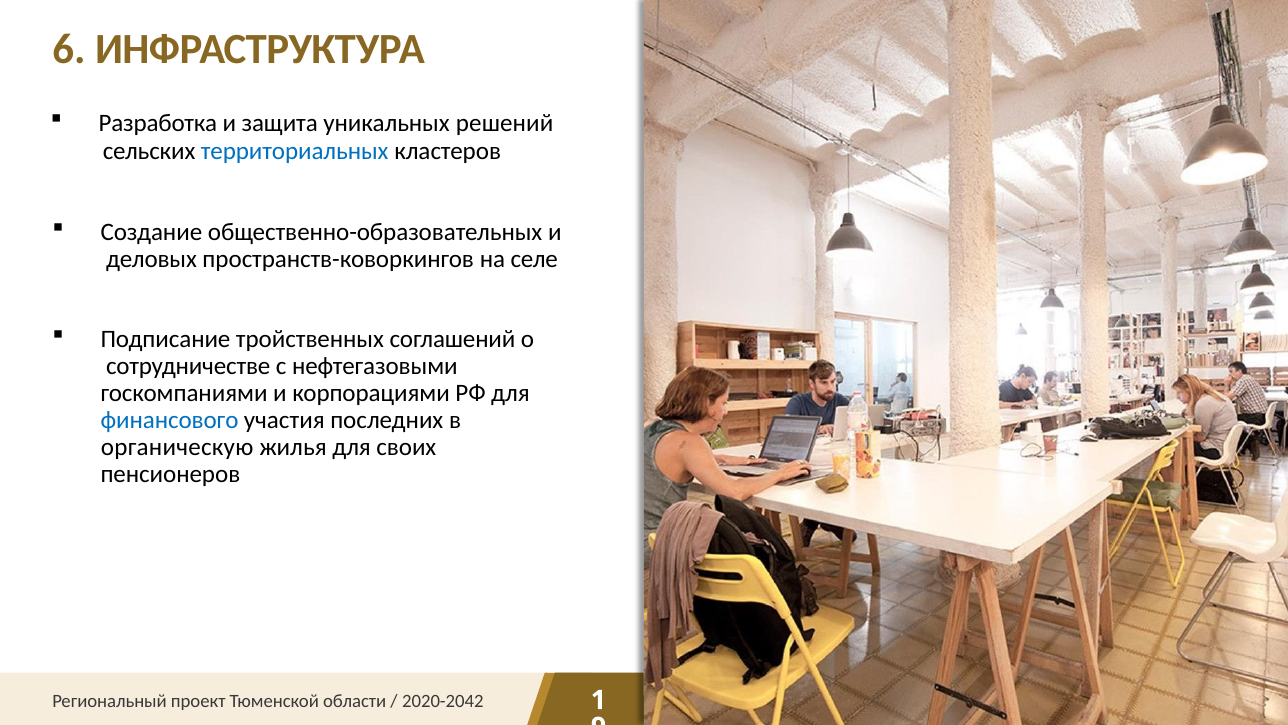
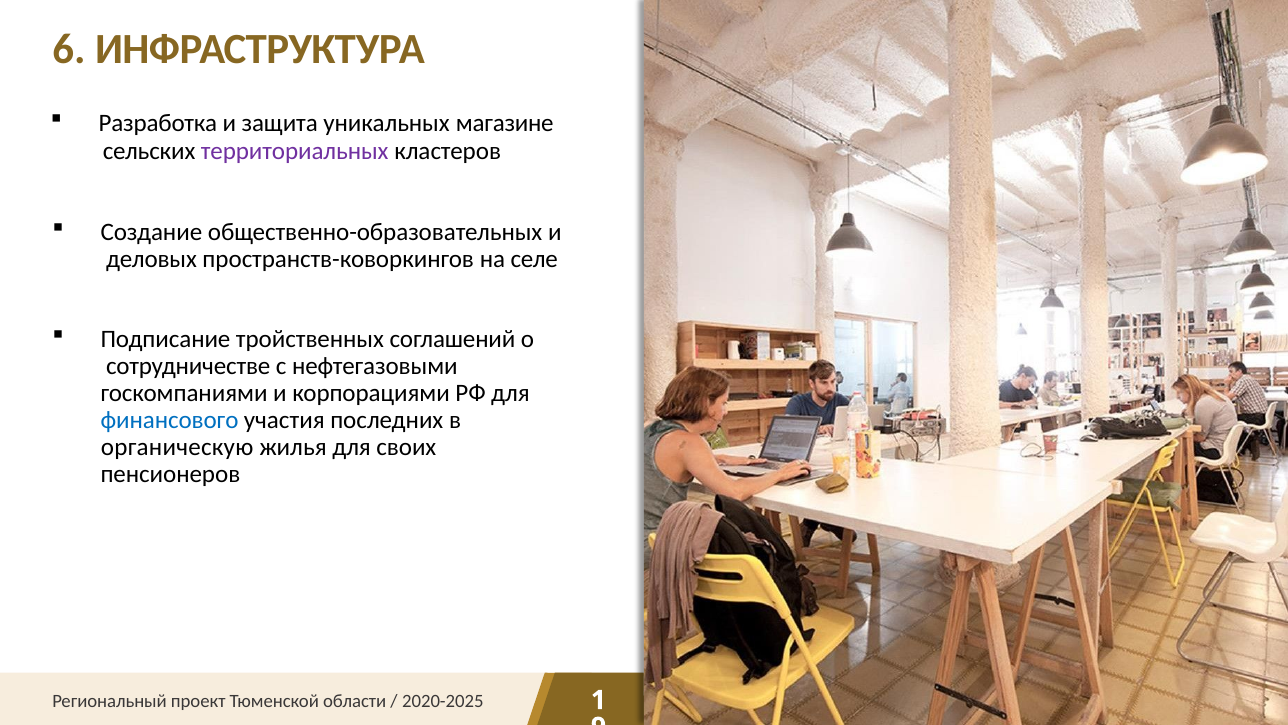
решений: решений -> магазине
территориальных colour: blue -> purple
2020-2042: 2020-2042 -> 2020-2025
